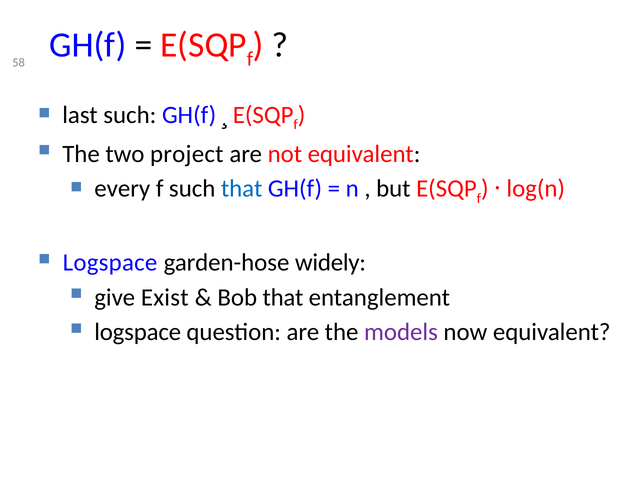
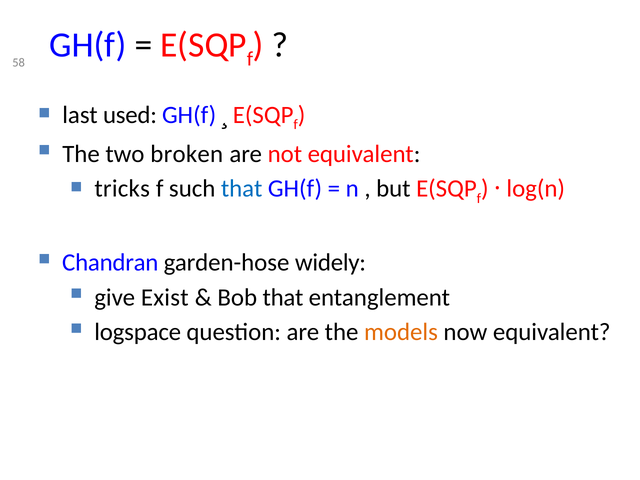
last such: such -> used
project: project -> broken
every: every -> tricks
Logspace at (110, 263): Logspace -> Chandran
models colour: purple -> orange
